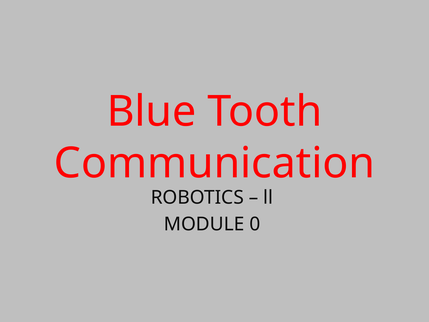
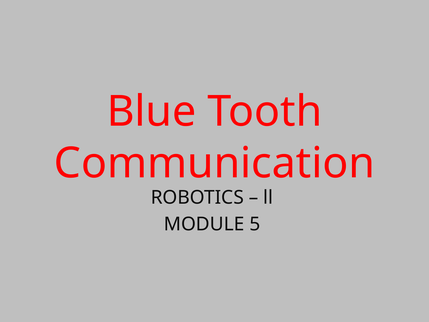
0: 0 -> 5
